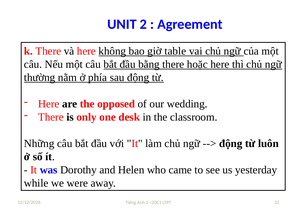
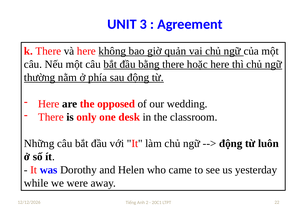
UNIT 2: 2 -> 3
table: table -> quản
